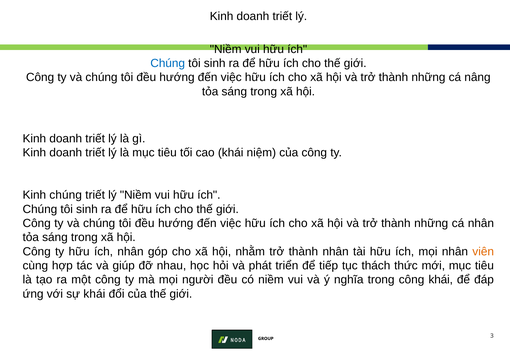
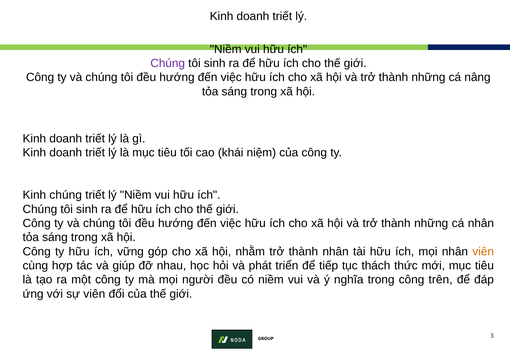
Chúng at (168, 63) colour: blue -> purple
ích nhân: nhân -> vững
công khái: khái -> trên
sự khái: khái -> viên
